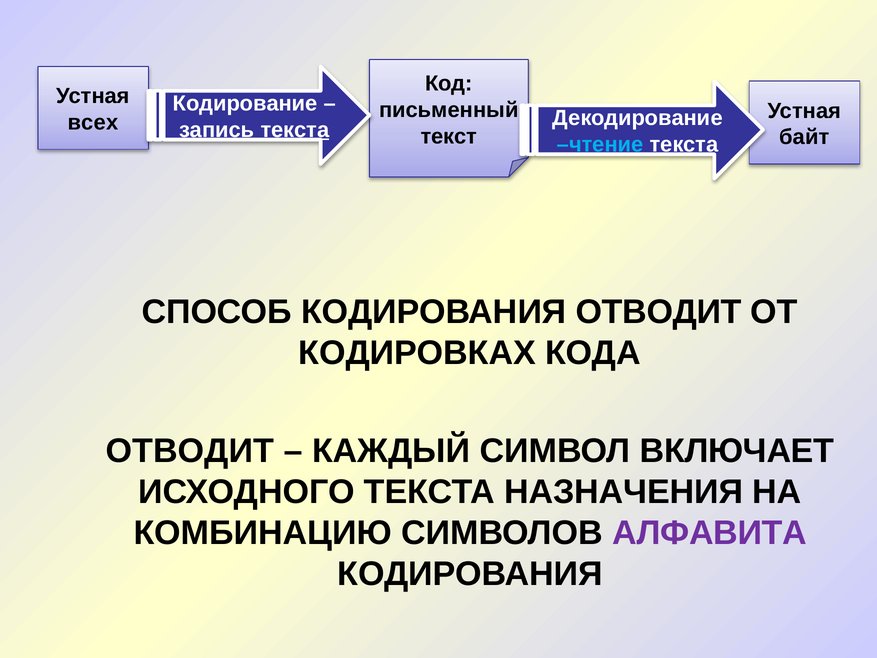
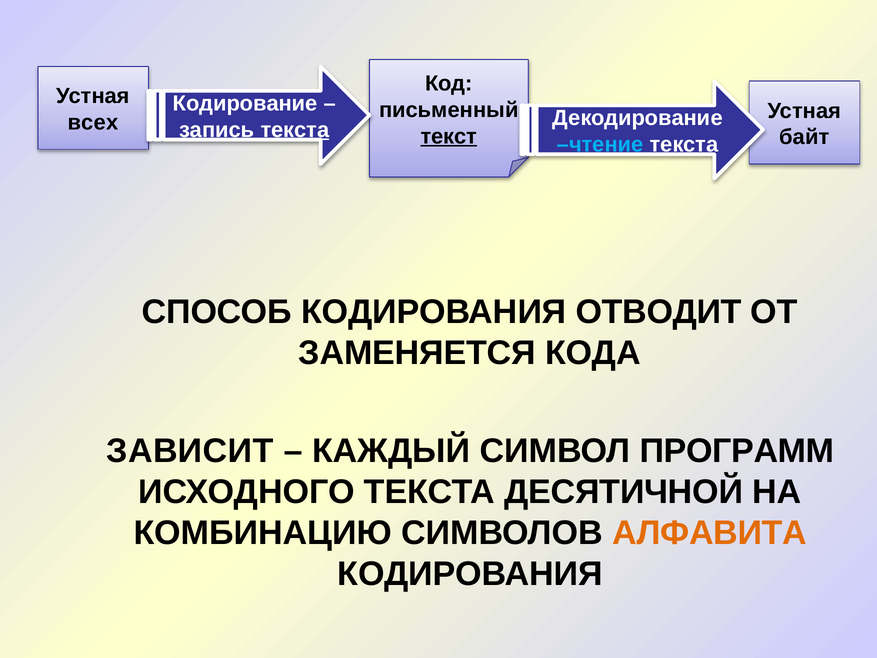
текст underline: none -> present
КОДИРОВКАХ: КОДИРОВКАХ -> ЗАМЕНЯЕТСЯ
ОТВОДИТ at (190, 451): ОТВОДИТ -> ЗАВИСИТ
ВКЛЮЧАЕТ: ВКЛЮЧАЕТ -> ПРОГРАММ
НАЗНАЧЕНИЯ: НАЗНАЧЕНИЯ -> ДЕСЯТИЧНОЙ
АЛФАВИТА colour: purple -> orange
